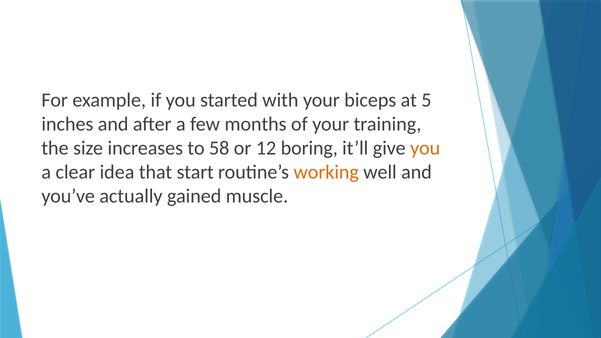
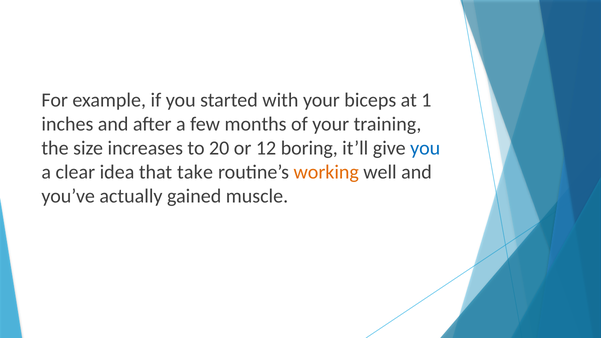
5: 5 -> 1
58: 58 -> 20
you at (425, 148) colour: orange -> blue
start: start -> take
